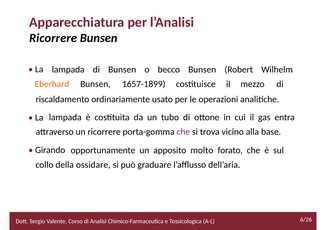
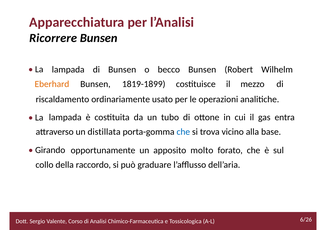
1657-1899: 1657-1899 -> 1819-1899
un ricorrere: ricorrere -> distillata
che at (183, 132) colour: purple -> blue
ossidare: ossidare -> raccordo
